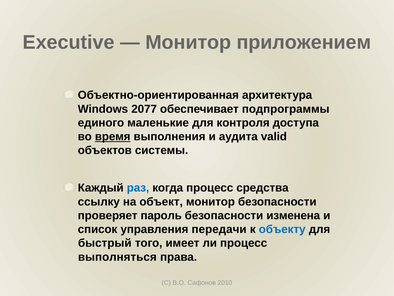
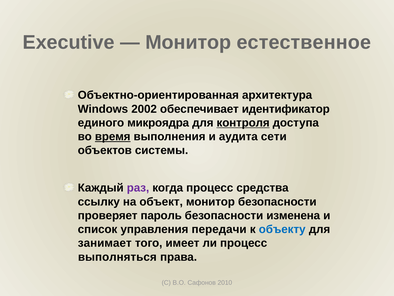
приложением: приложением -> естественное
2077: 2077 -> 2002
подпрограммы: подпрограммы -> идентификатор
маленькие: маленькие -> микроядра
контроля underline: none -> present
valid: valid -> сети
раз colour: blue -> purple
быстрый: быстрый -> занимает
